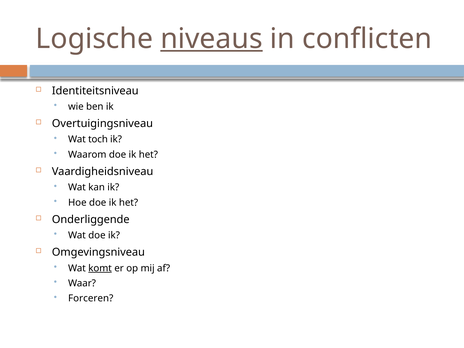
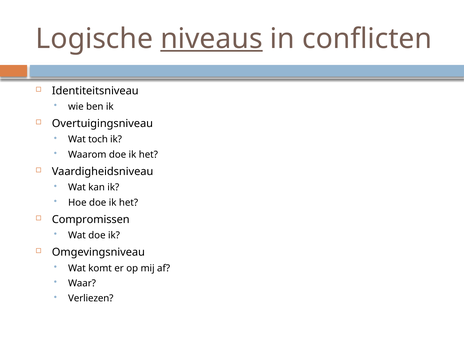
Onderliggende: Onderliggende -> Compromissen
komt underline: present -> none
Forceren: Forceren -> Verliezen
